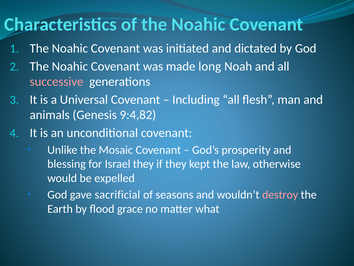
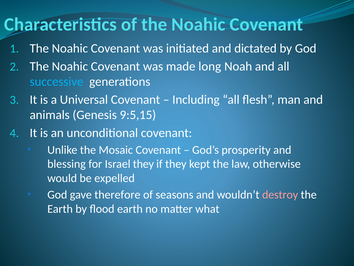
successive colour: pink -> light blue
9:4,82: 9:4,82 -> 9:5,15
sacrificial: sacrificial -> therefore
flood grace: grace -> earth
